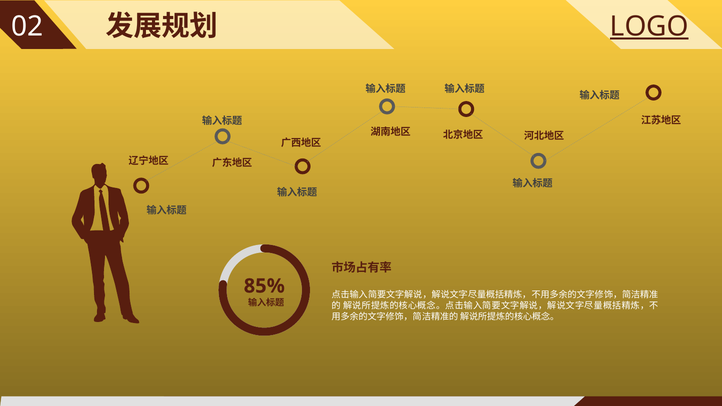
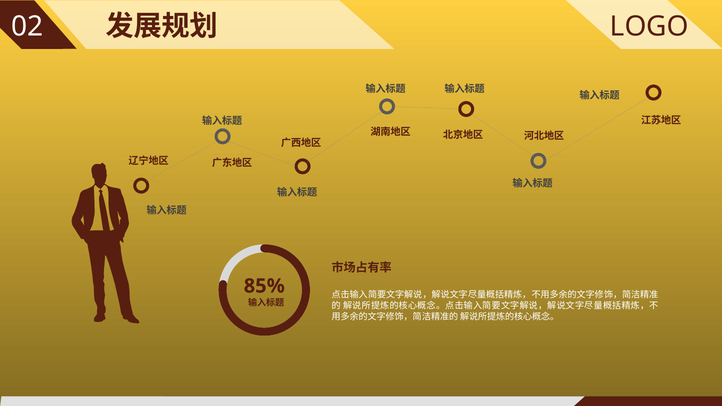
LOGO underline: present -> none
